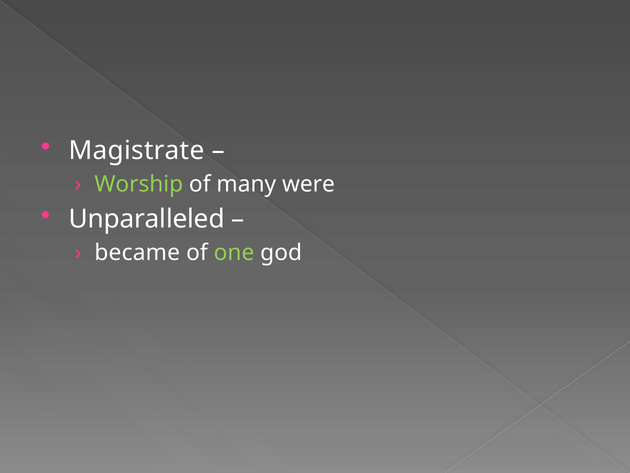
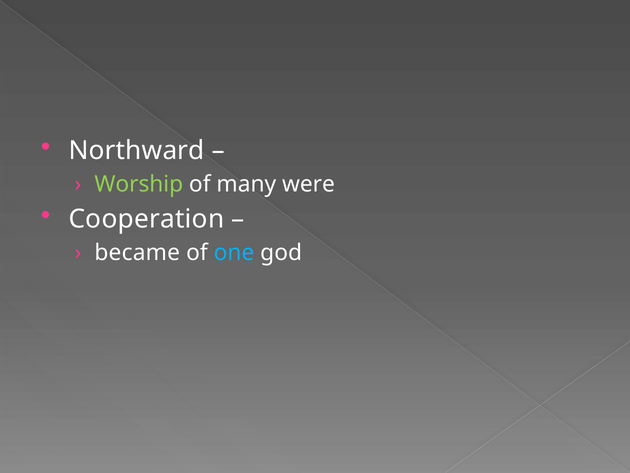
Magistrate: Magistrate -> Northward
Unparalleled: Unparalleled -> Cooperation
one colour: light green -> light blue
